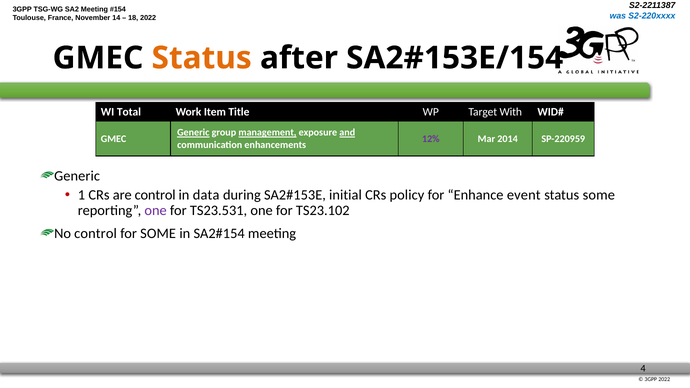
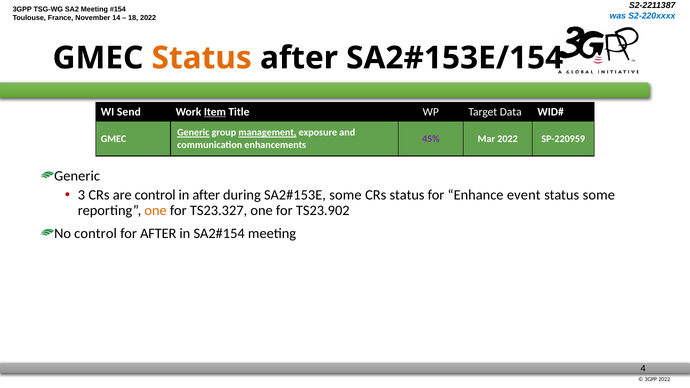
Total: Total -> Send
Item underline: none -> present
With: With -> Data
and underline: present -> none
12%: 12% -> 45%
Mar 2014: 2014 -> 2022
1: 1 -> 3
in data: data -> after
initial at (345, 195): initial -> some
CRs policy: policy -> status
one at (156, 211) colour: purple -> orange
TS23.531: TS23.531 -> TS23.327
TS23.102: TS23.102 -> TS23.902
for SOME: SOME -> AFTER
